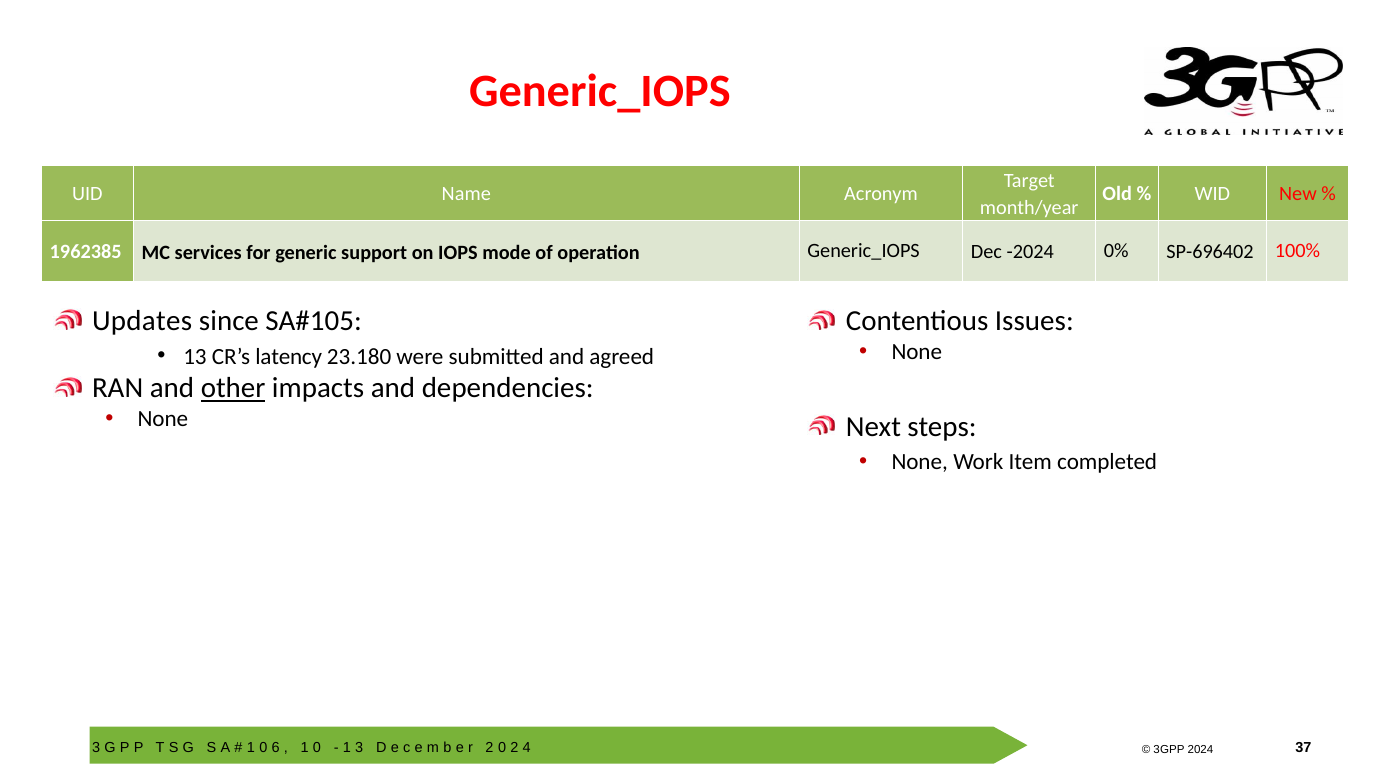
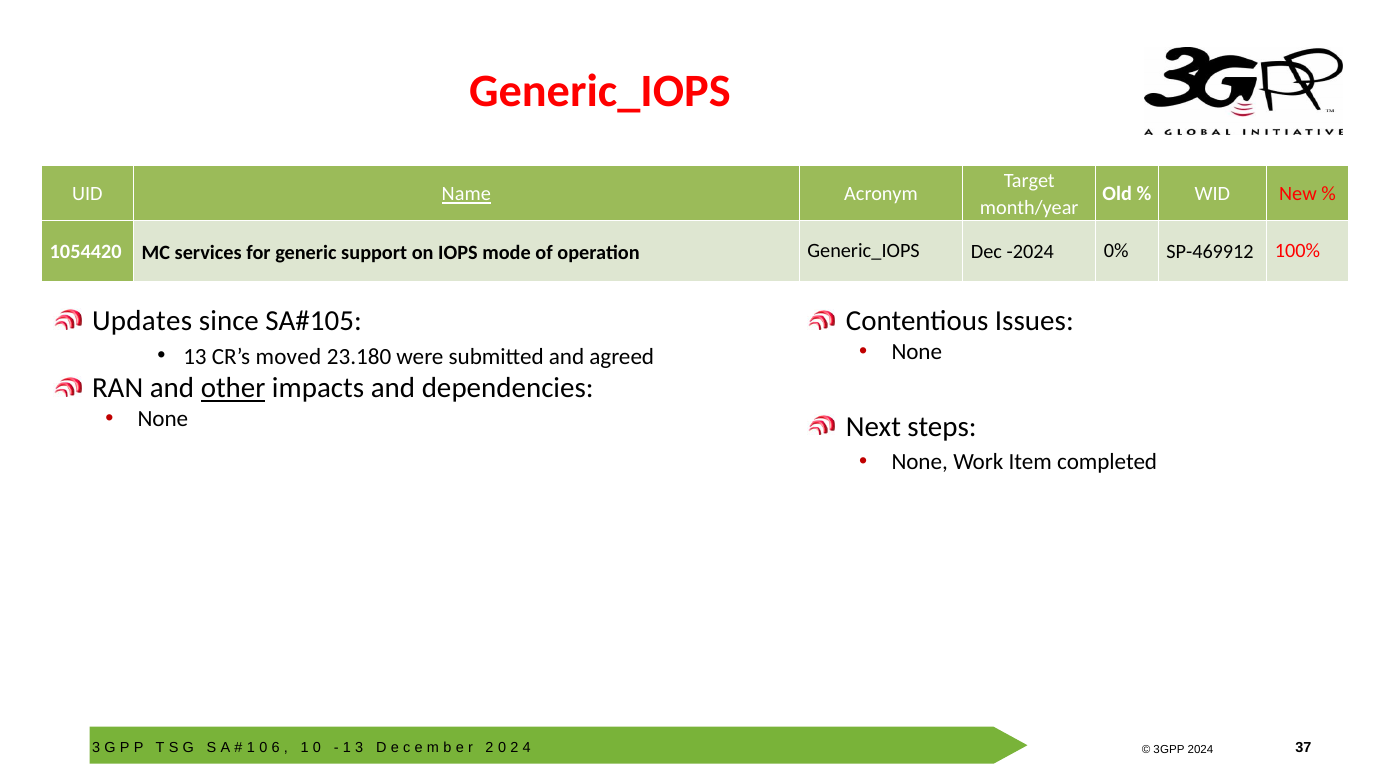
Name underline: none -> present
1962385: 1962385 -> 1054420
SP-696402: SP-696402 -> SP-469912
latency: latency -> moved
